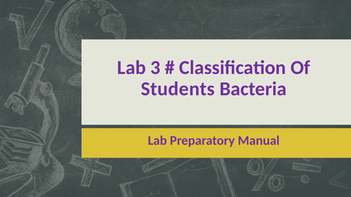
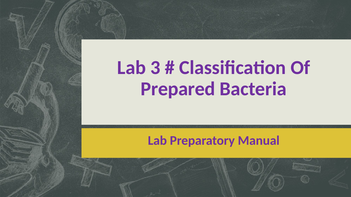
Students: Students -> Prepared
